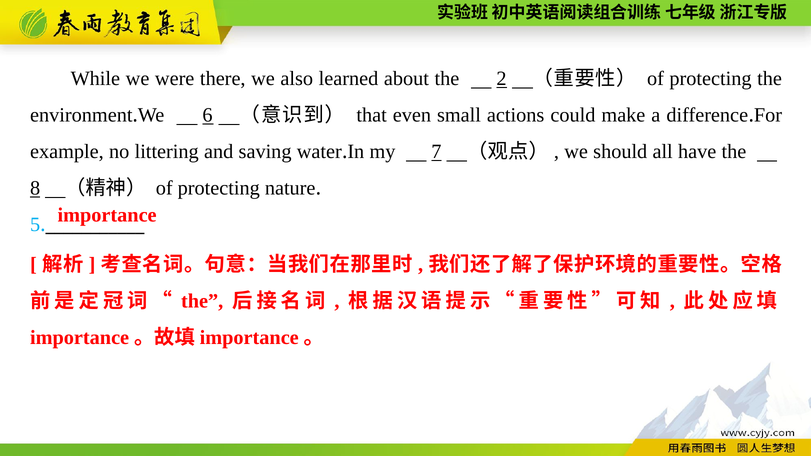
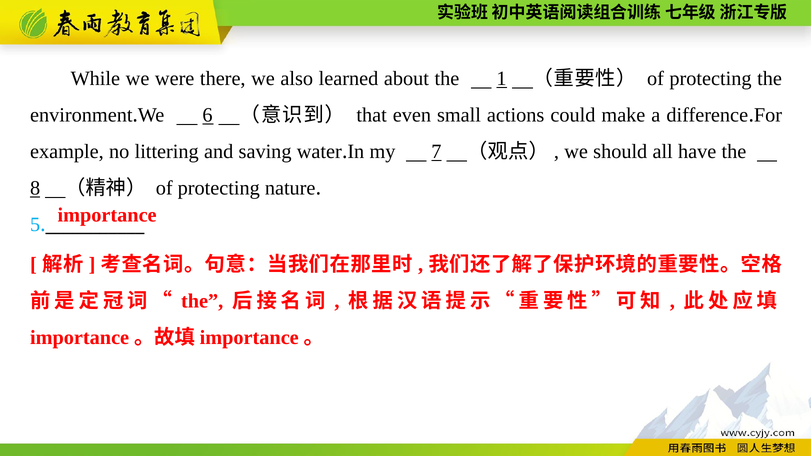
2: 2 -> 1
